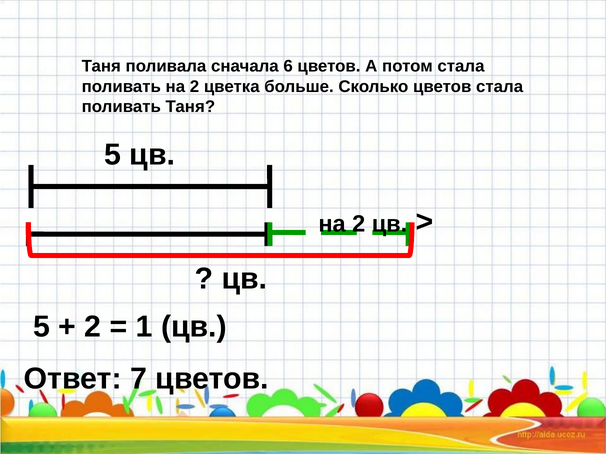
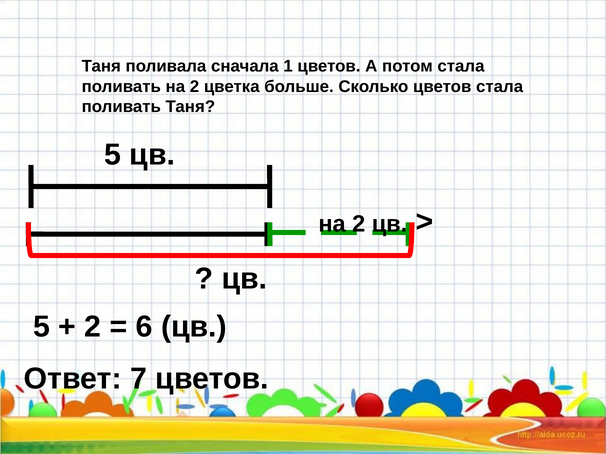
6: 6 -> 1
1: 1 -> 6
